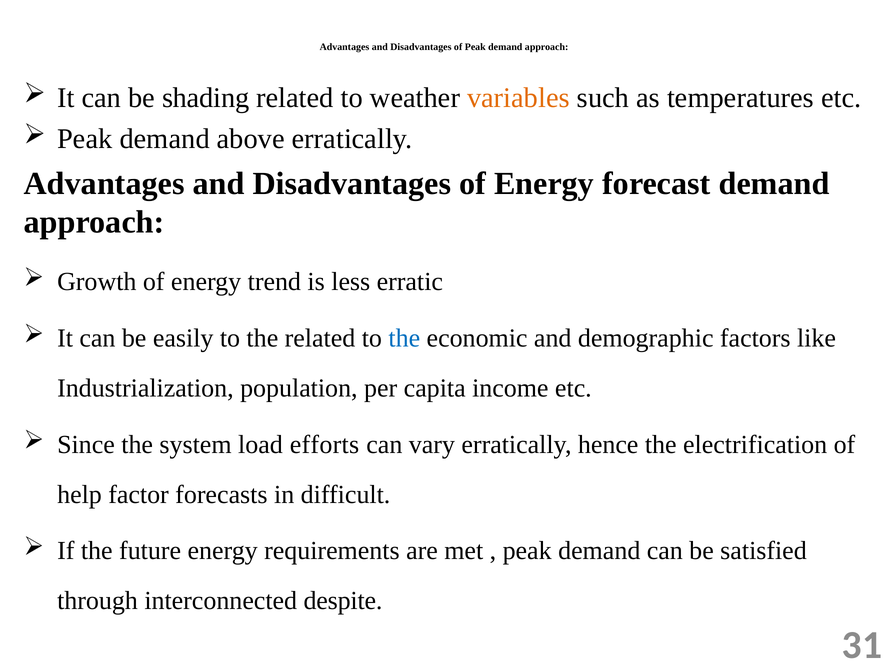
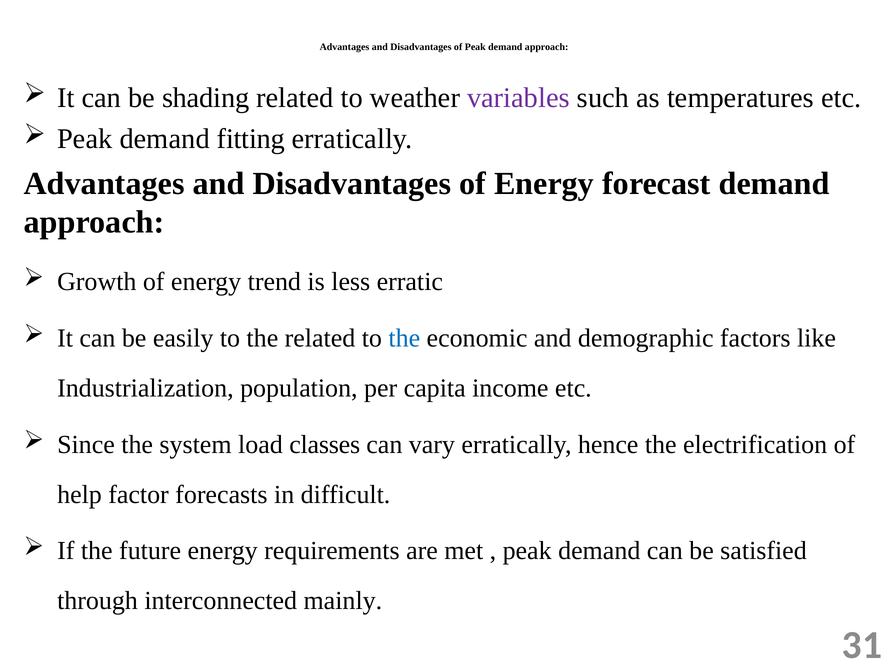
variables colour: orange -> purple
above: above -> fitting
efforts: efforts -> classes
despite: despite -> mainly
